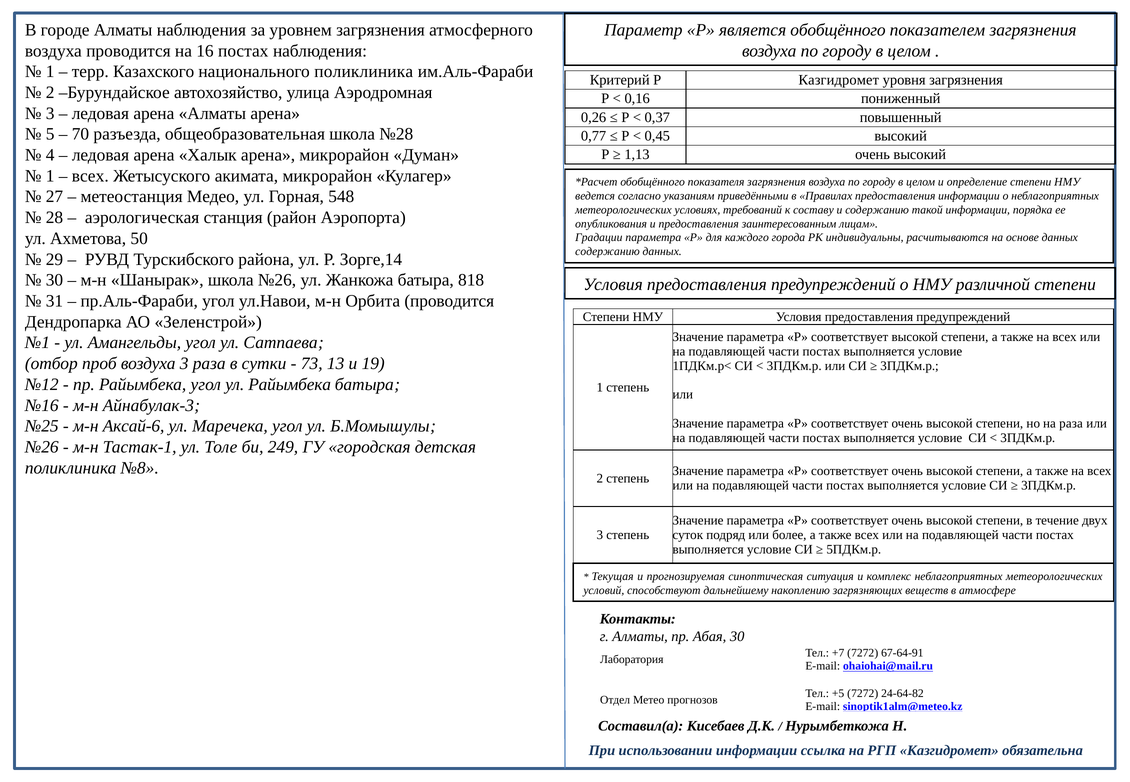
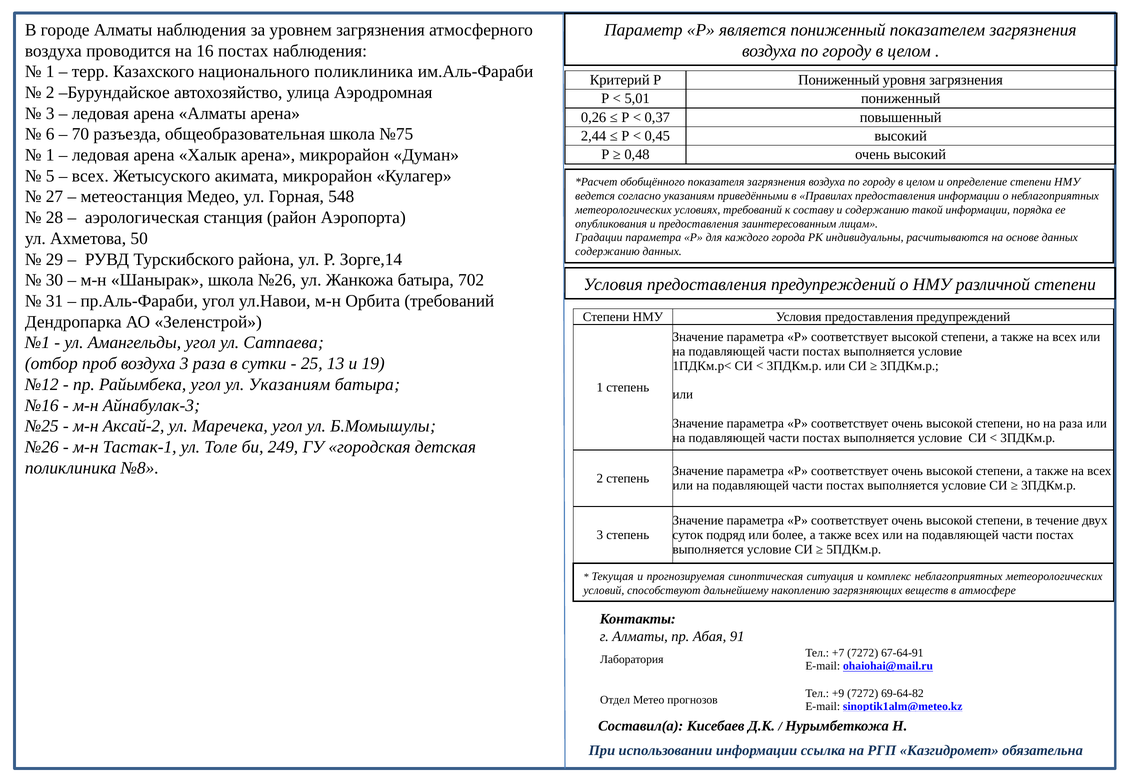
является обобщённого: обобщённого -> пониженный
Р Казгидромет: Казгидромет -> Пониженный
0,16: 0,16 -> 5,01
5: 5 -> 6
№28: №28 -> №75
0,77: 0,77 -> 2,44
4 at (50, 155): 4 -> 1
1,13: 1,13 -> 0,48
1 at (50, 176): 1 -> 5
818: 818 -> 702
Орбита проводится: проводится -> требований
73: 73 -> 25
ул Райымбека: Райымбека -> Указаниям
Аксай-6: Аксай-6 -> Аксай-2
Абая 30: 30 -> 91
+5: +5 -> +9
24-64-82: 24-64-82 -> 69-64-82
